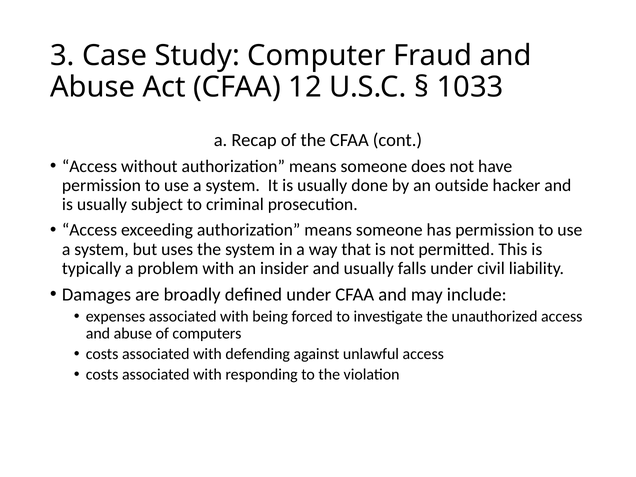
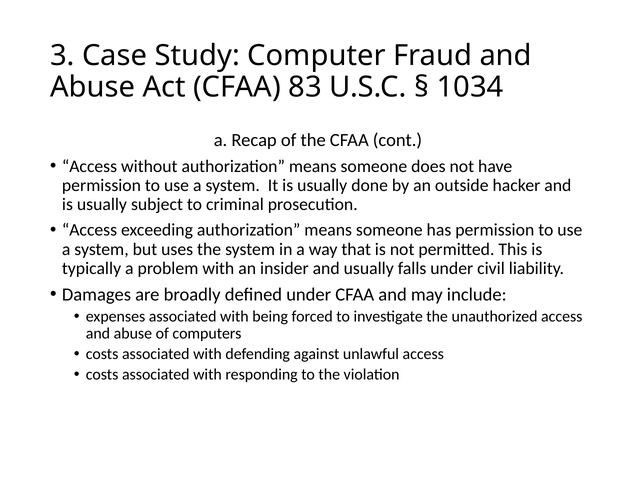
12: 12 -> 83
1033: 1033 -> 1034
